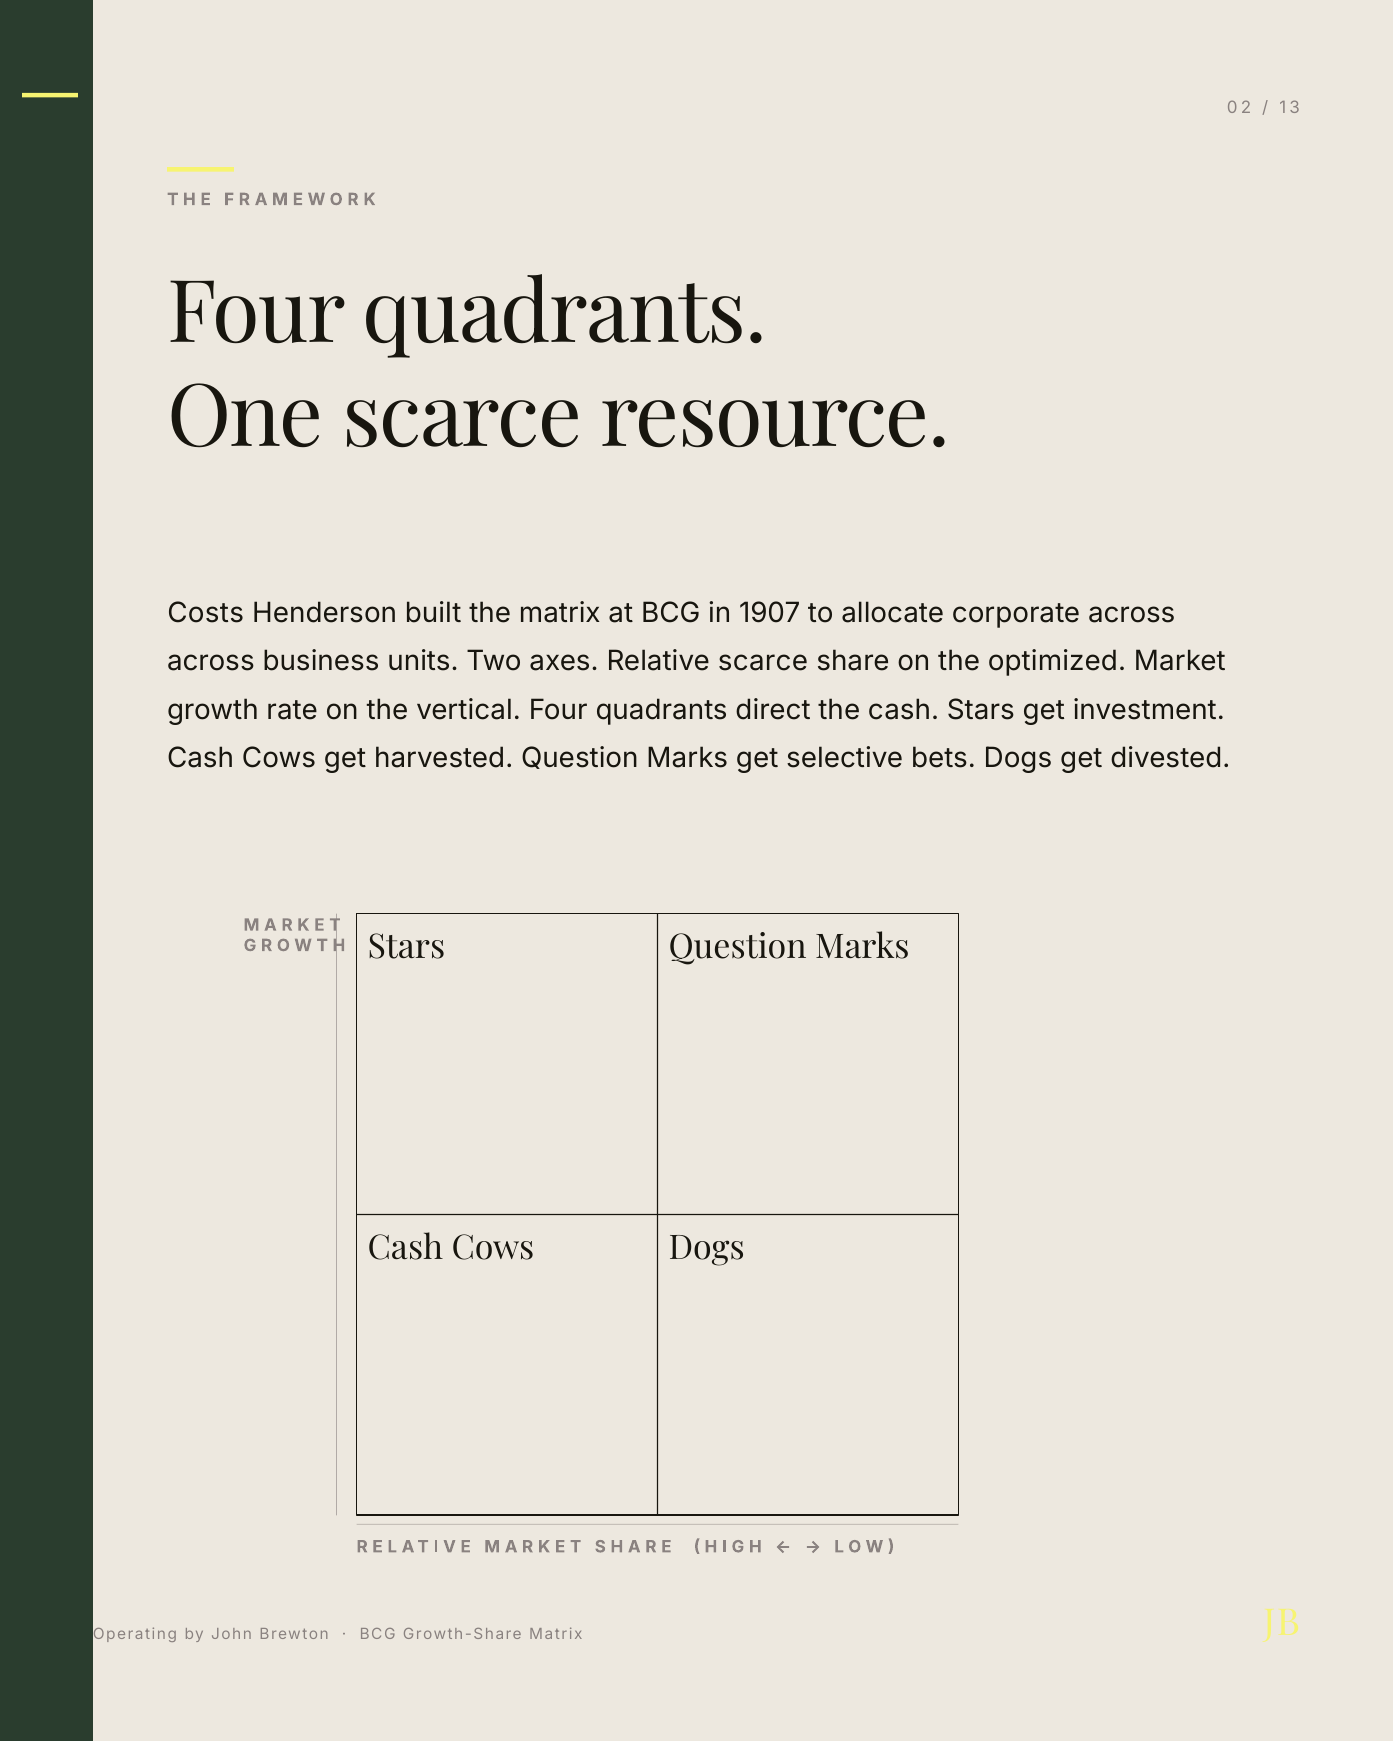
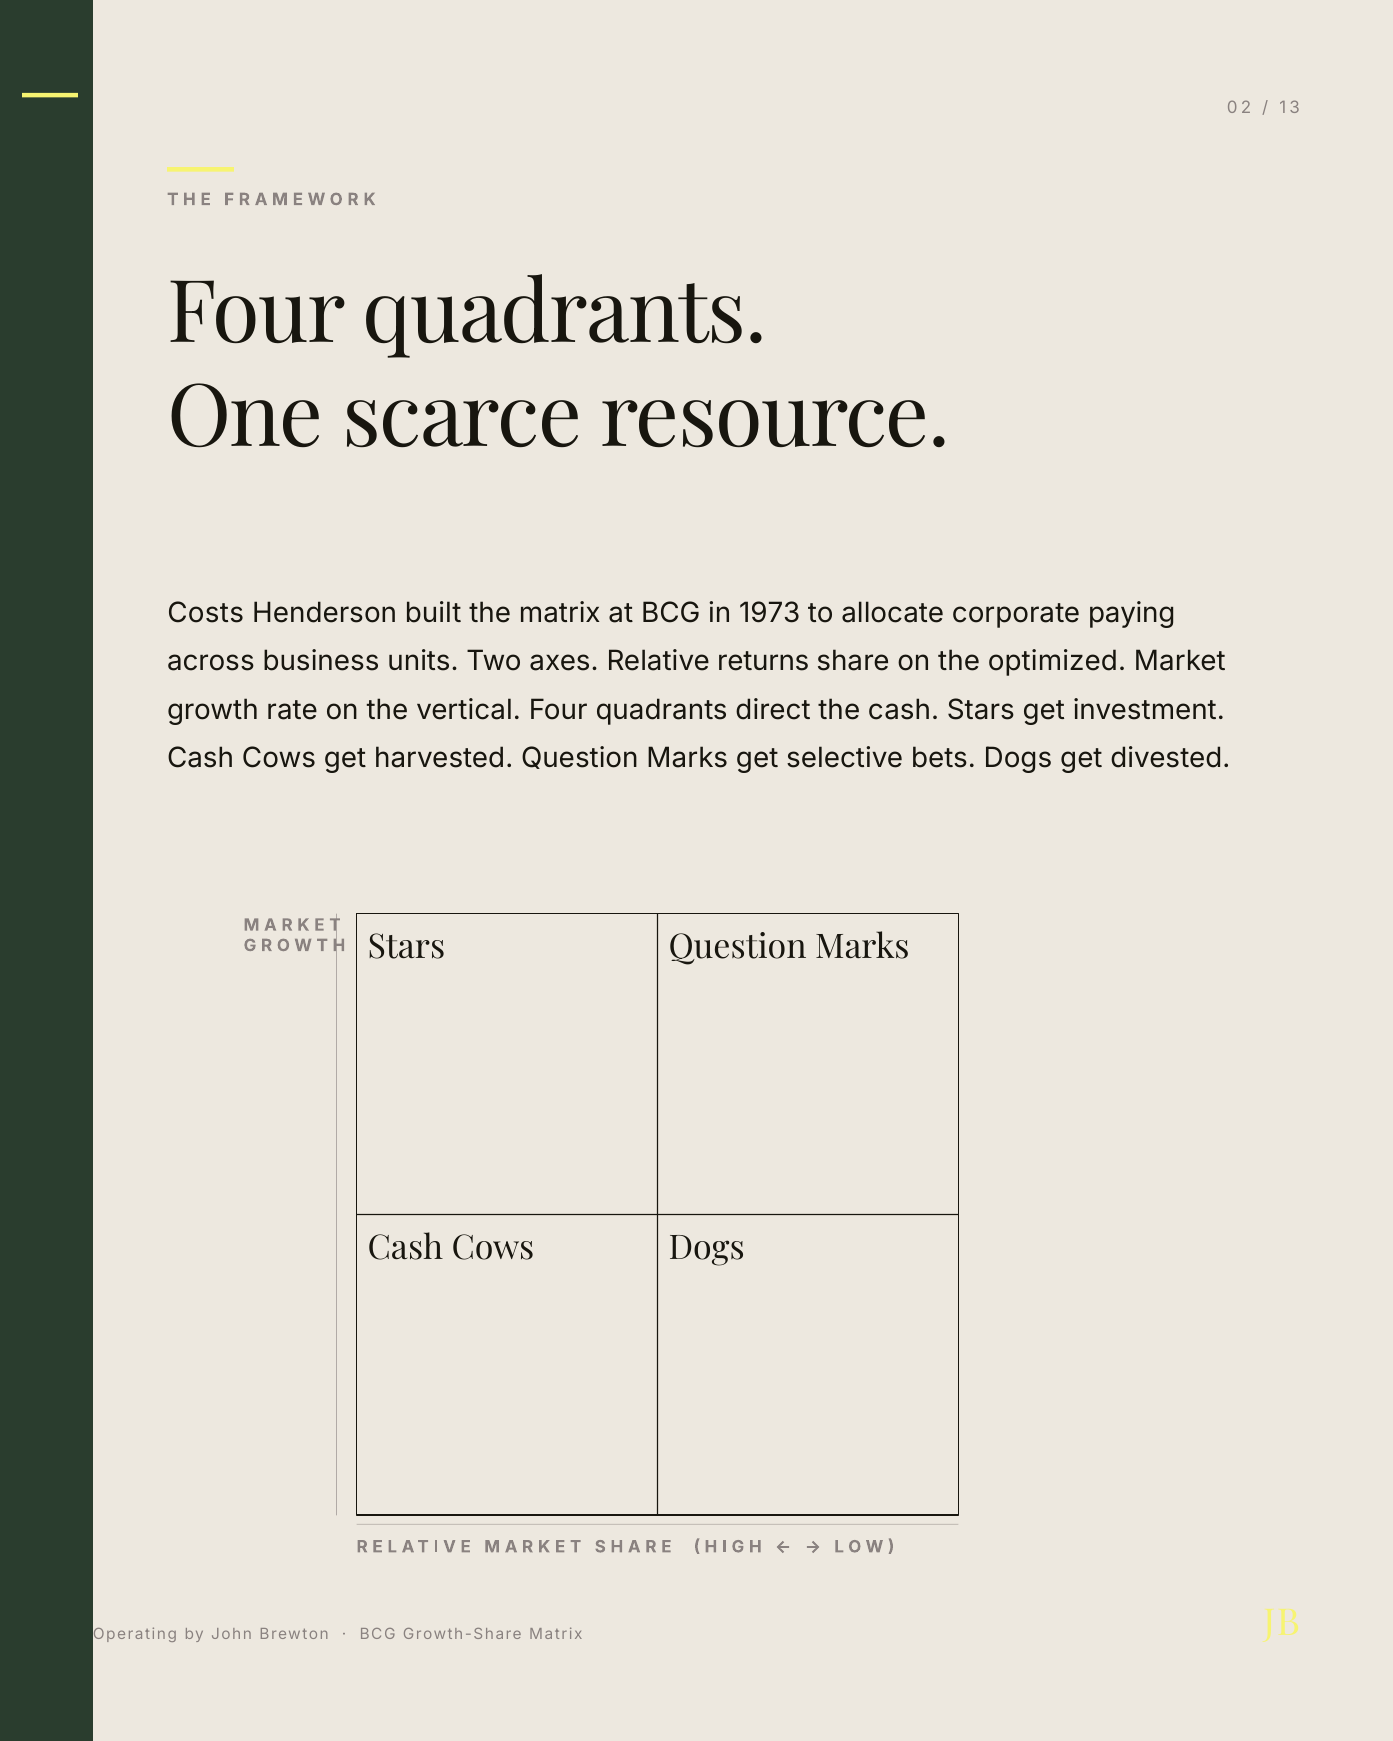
1907: 1907 -> 1973
corporate across: across -> paying
Relative scarce: scarce -> returns
